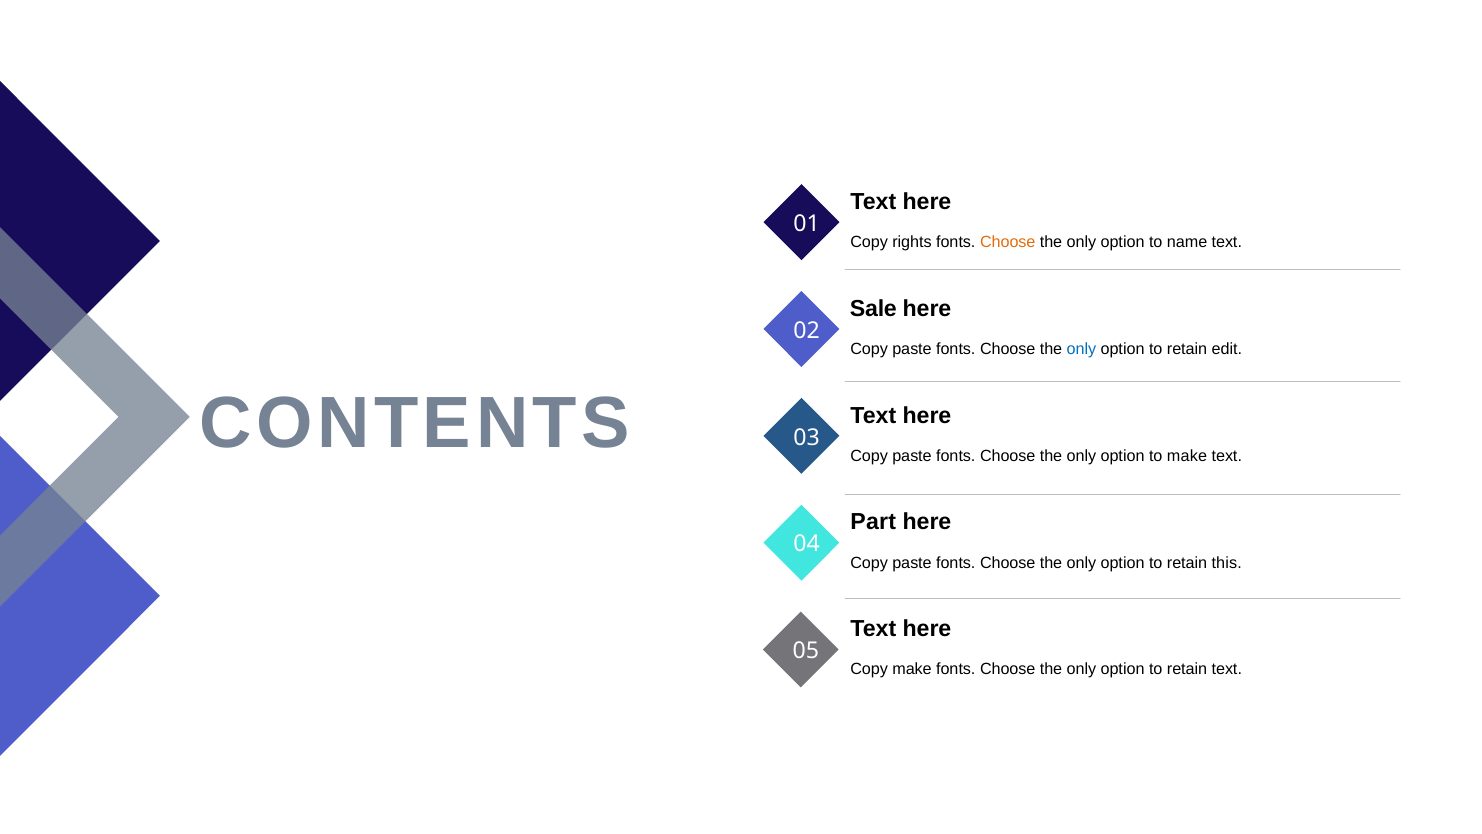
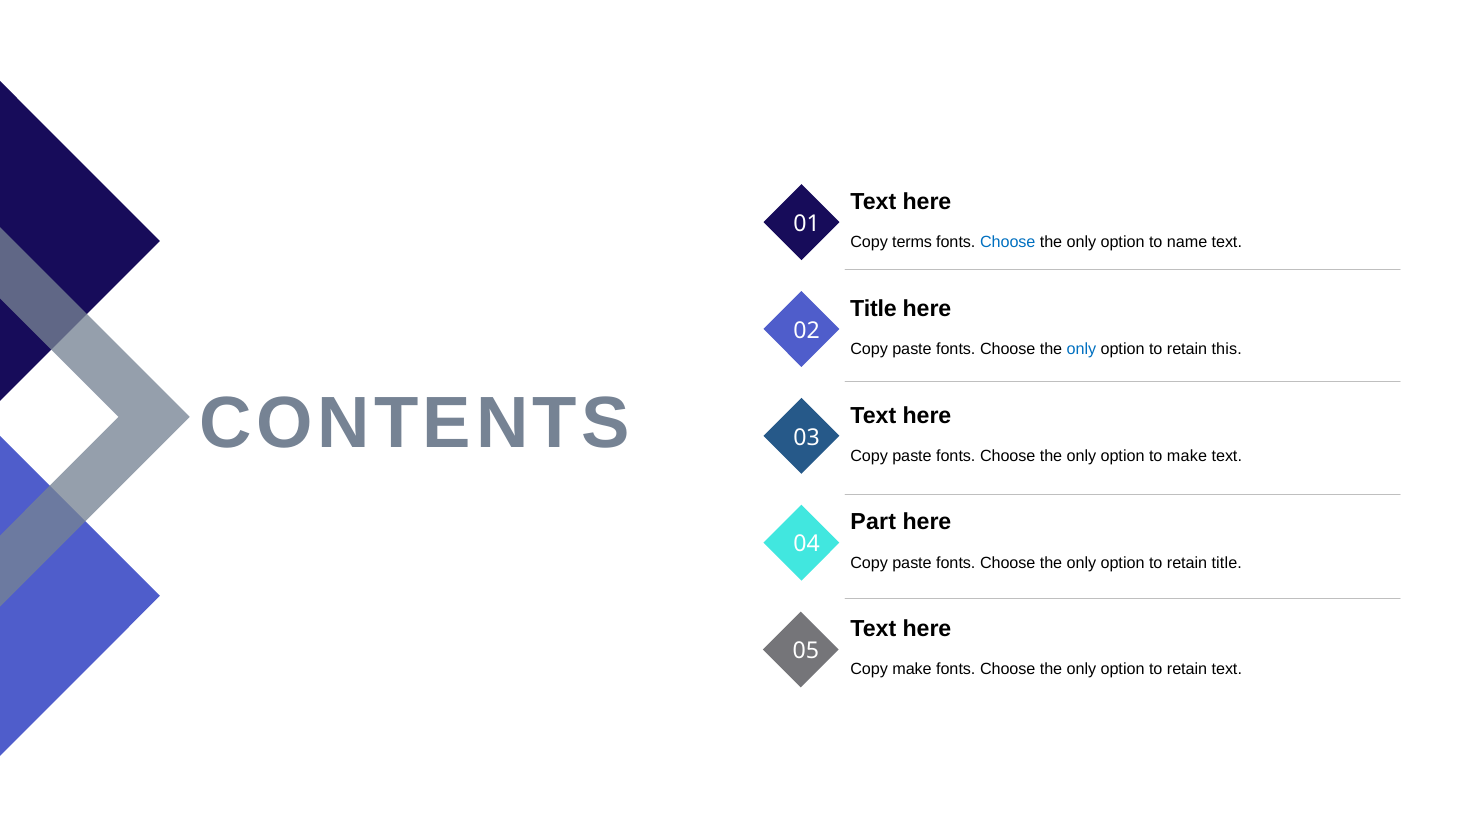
rights: rights -> terms
Choose at (1008, 242) colour: orange -> blue
Sale at (873, 308): Sale -> Title
edit: edit -> this
retain this: this -> title
